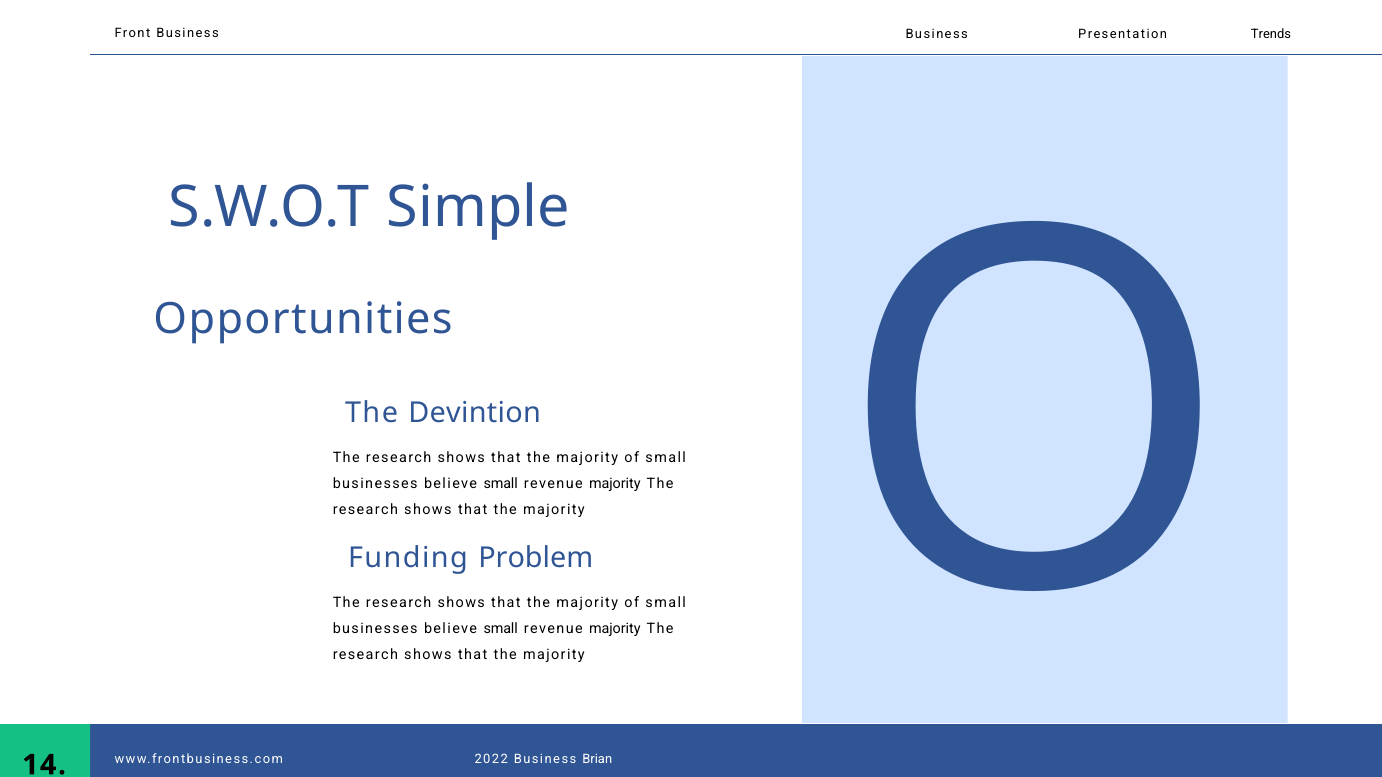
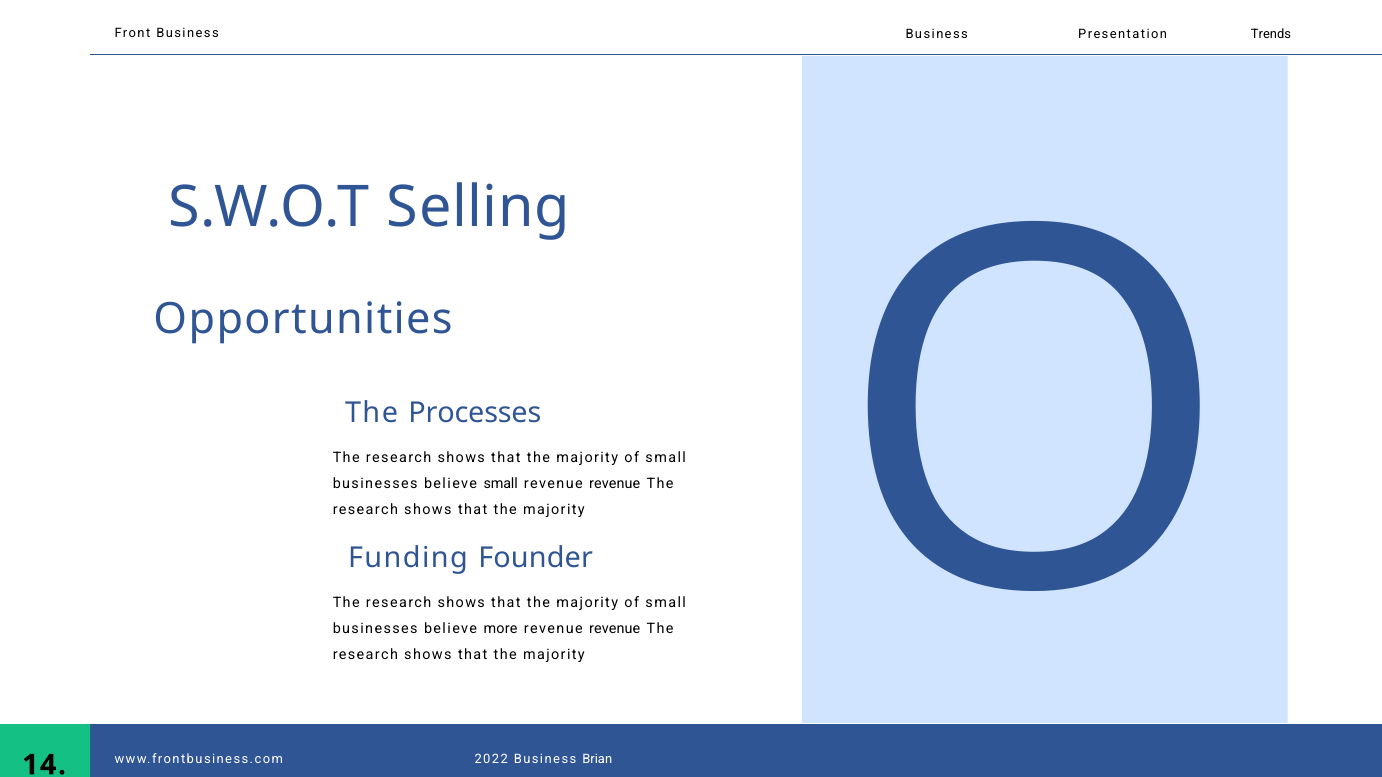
Simple: Simple -> Selling
Devintion: Devintion -> Processes
majority at (615, 484): majority -> revenue
Problem: Problem -> Founder
small at (501, 629): small -> more
majority at (615, 629): majority -> revenue
